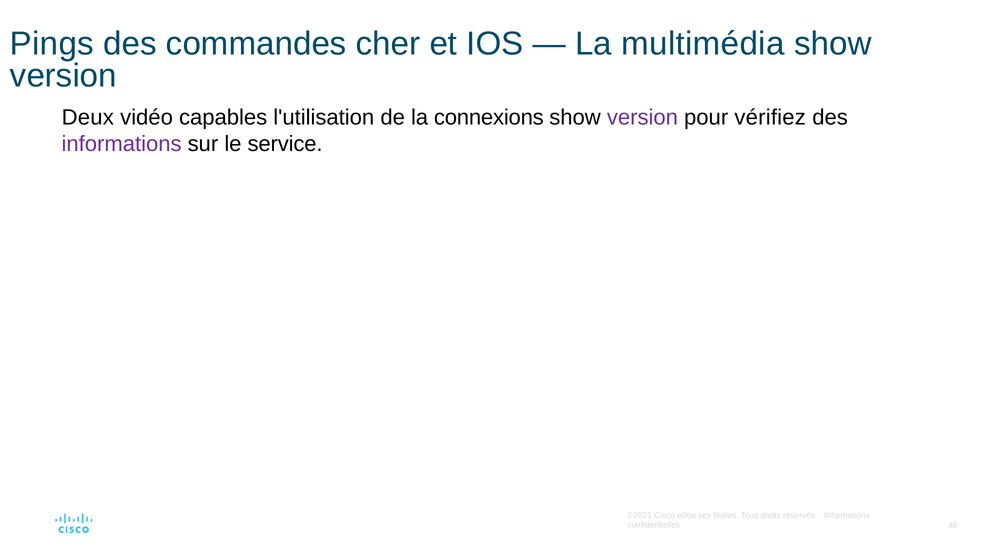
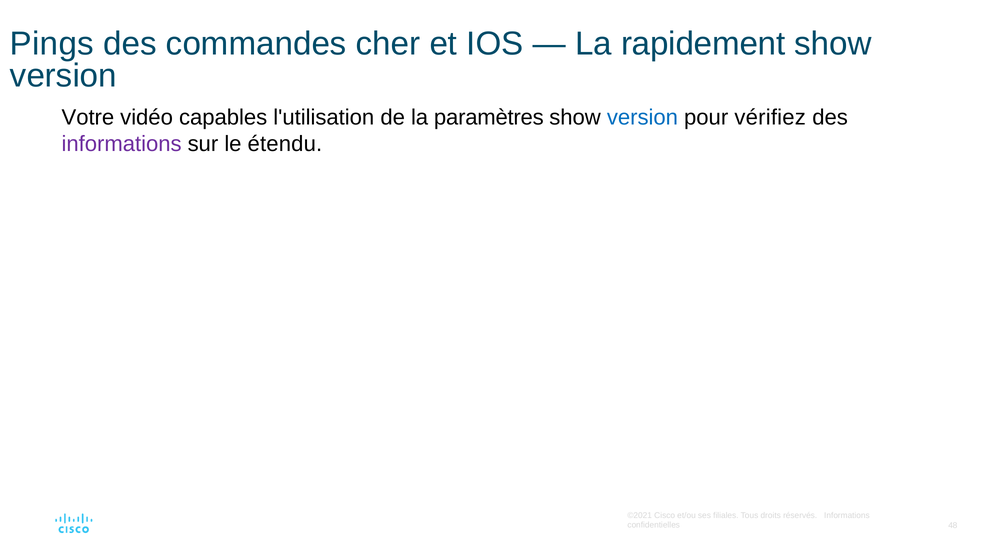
multimédia: multimédia -> rapidement
Deux: Deux -> Votre
connexions: connexions -> paramètres
version at (642, 117) colour: purple -> blue
service: service -> étendu
